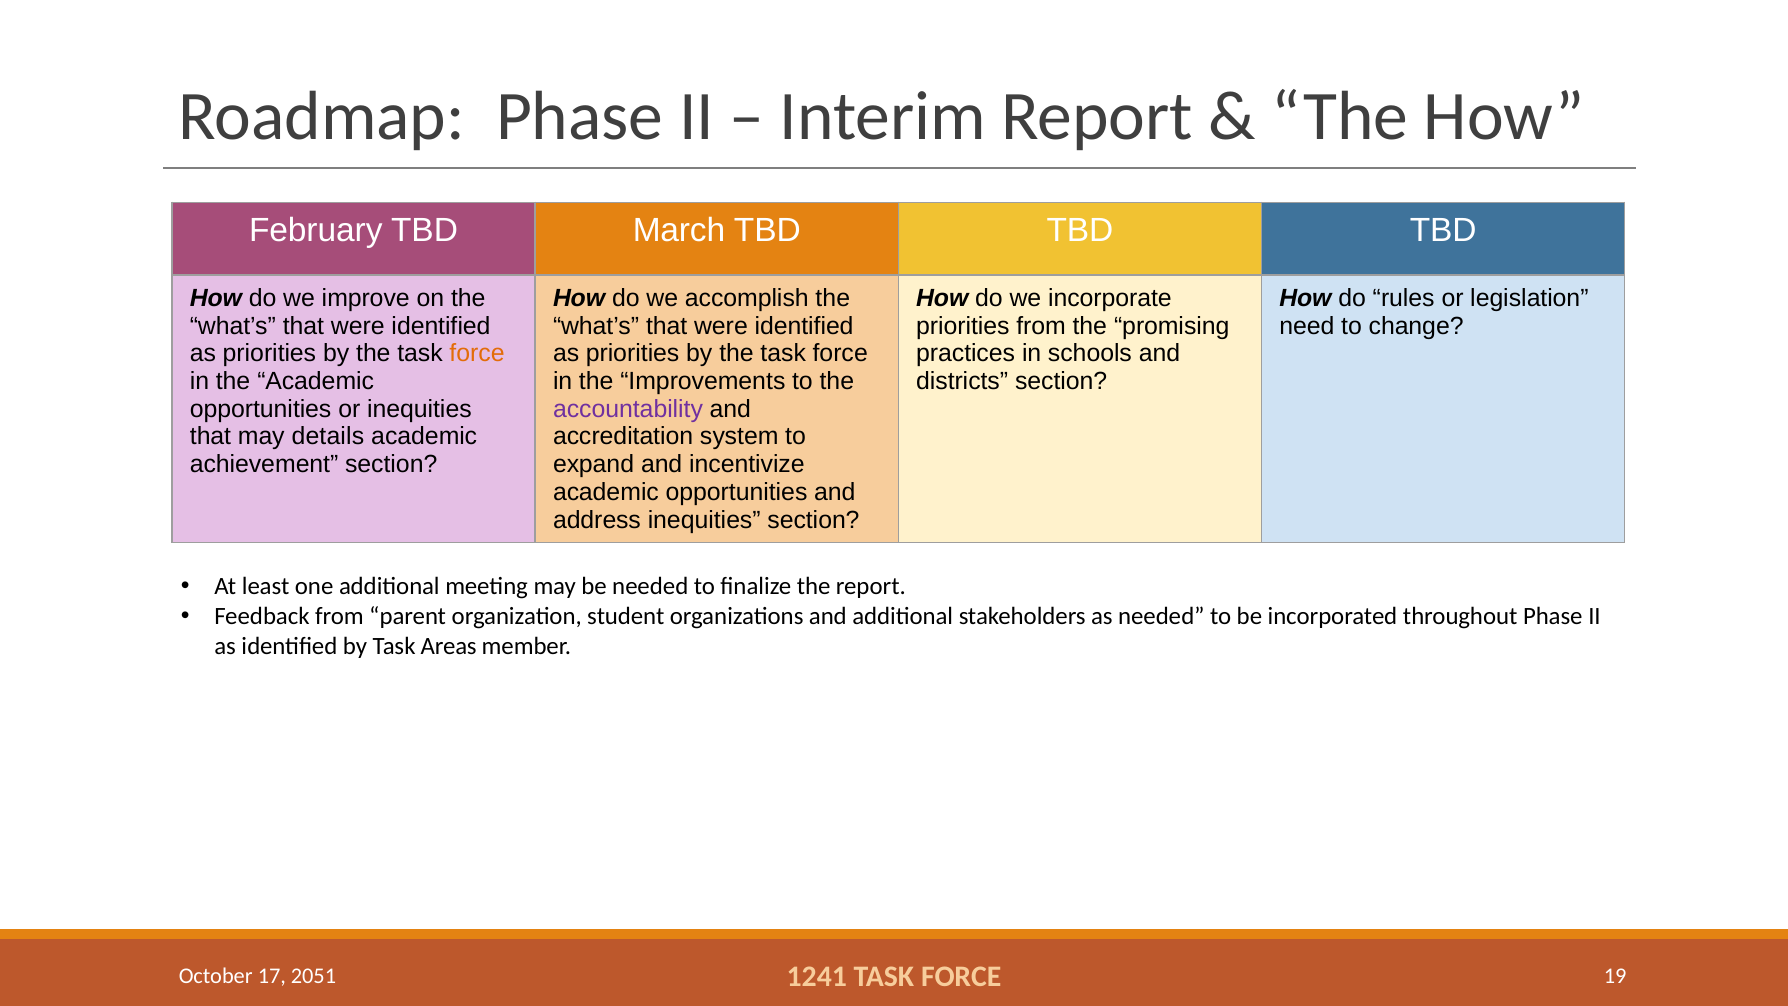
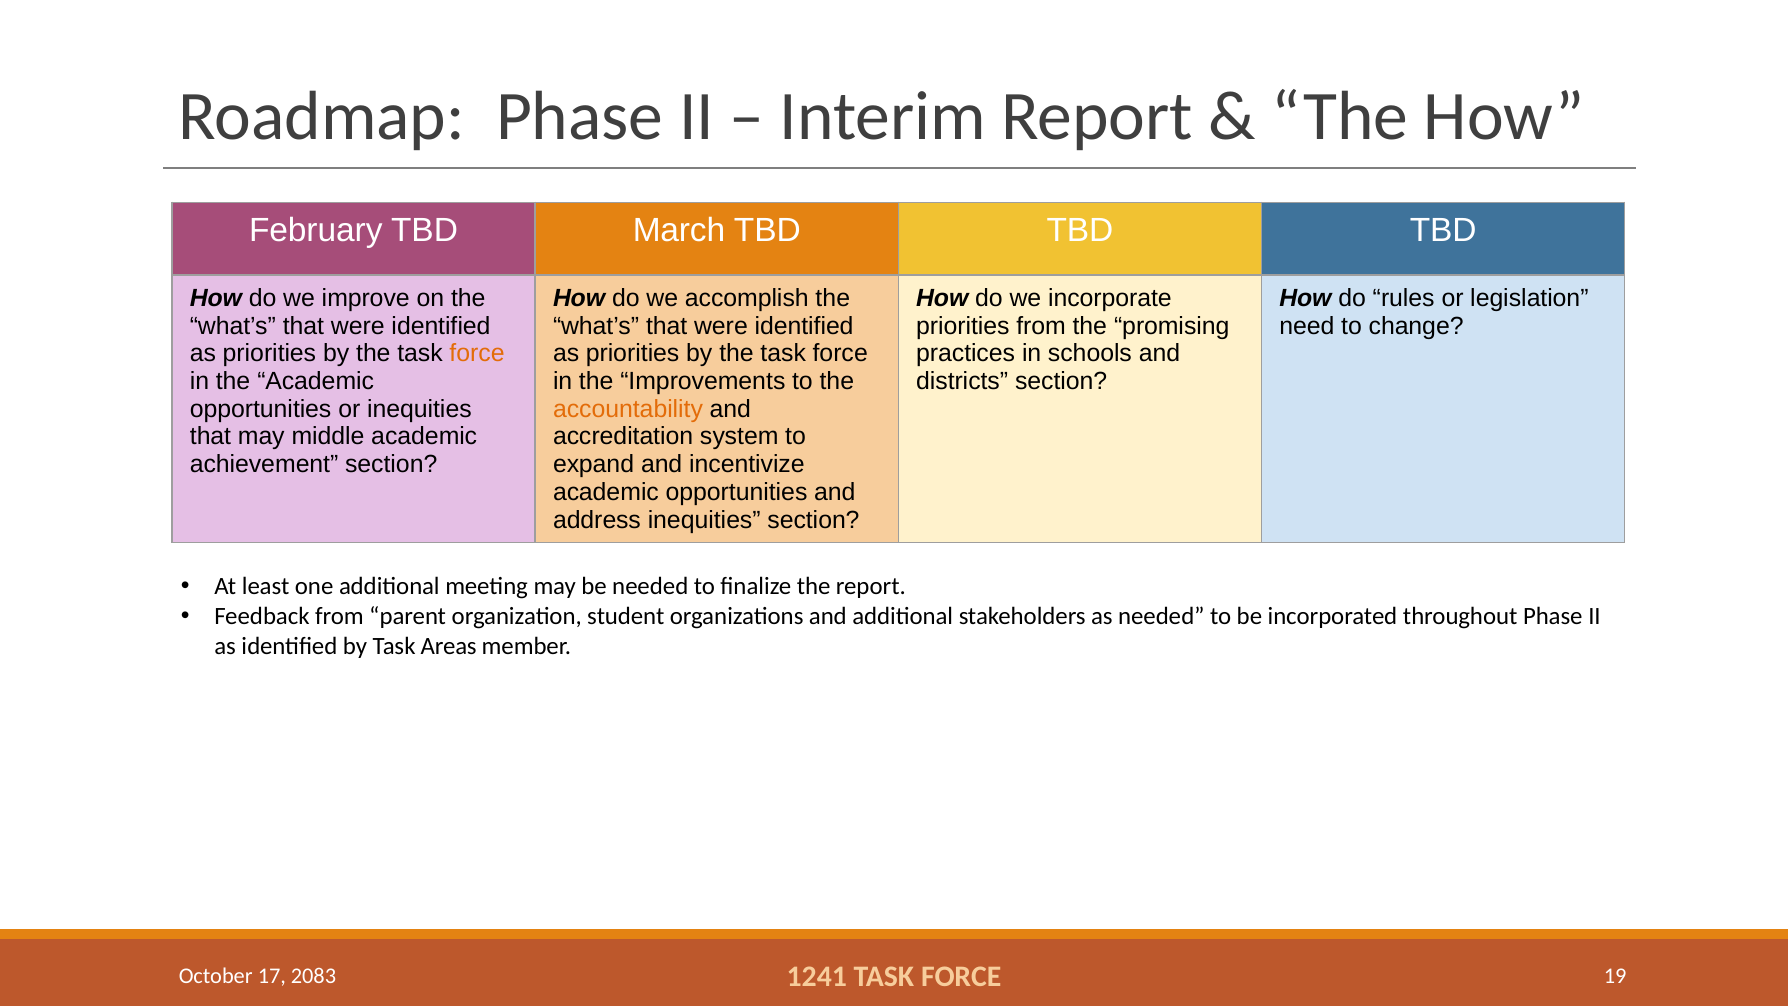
accountability colour: purple -> orange
details: details -> middle
2051: 2051 -> 2083
